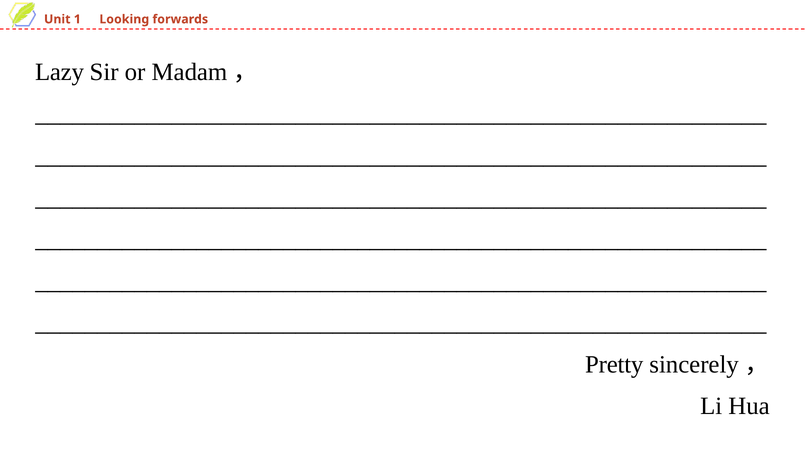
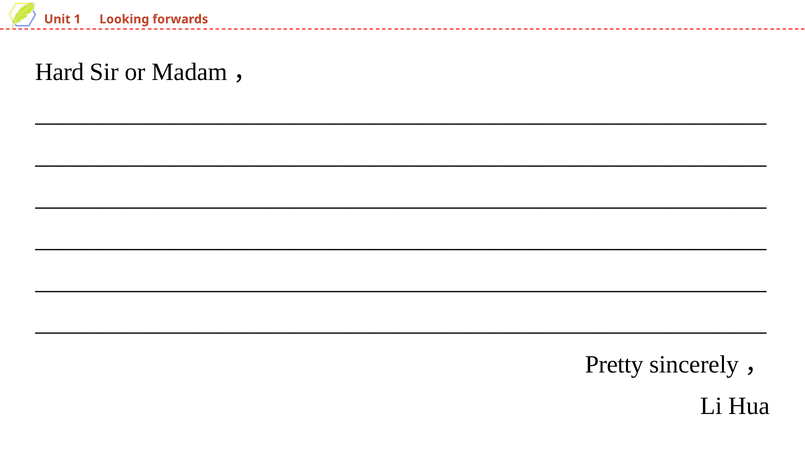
Lazy: Lazy -> Hard
